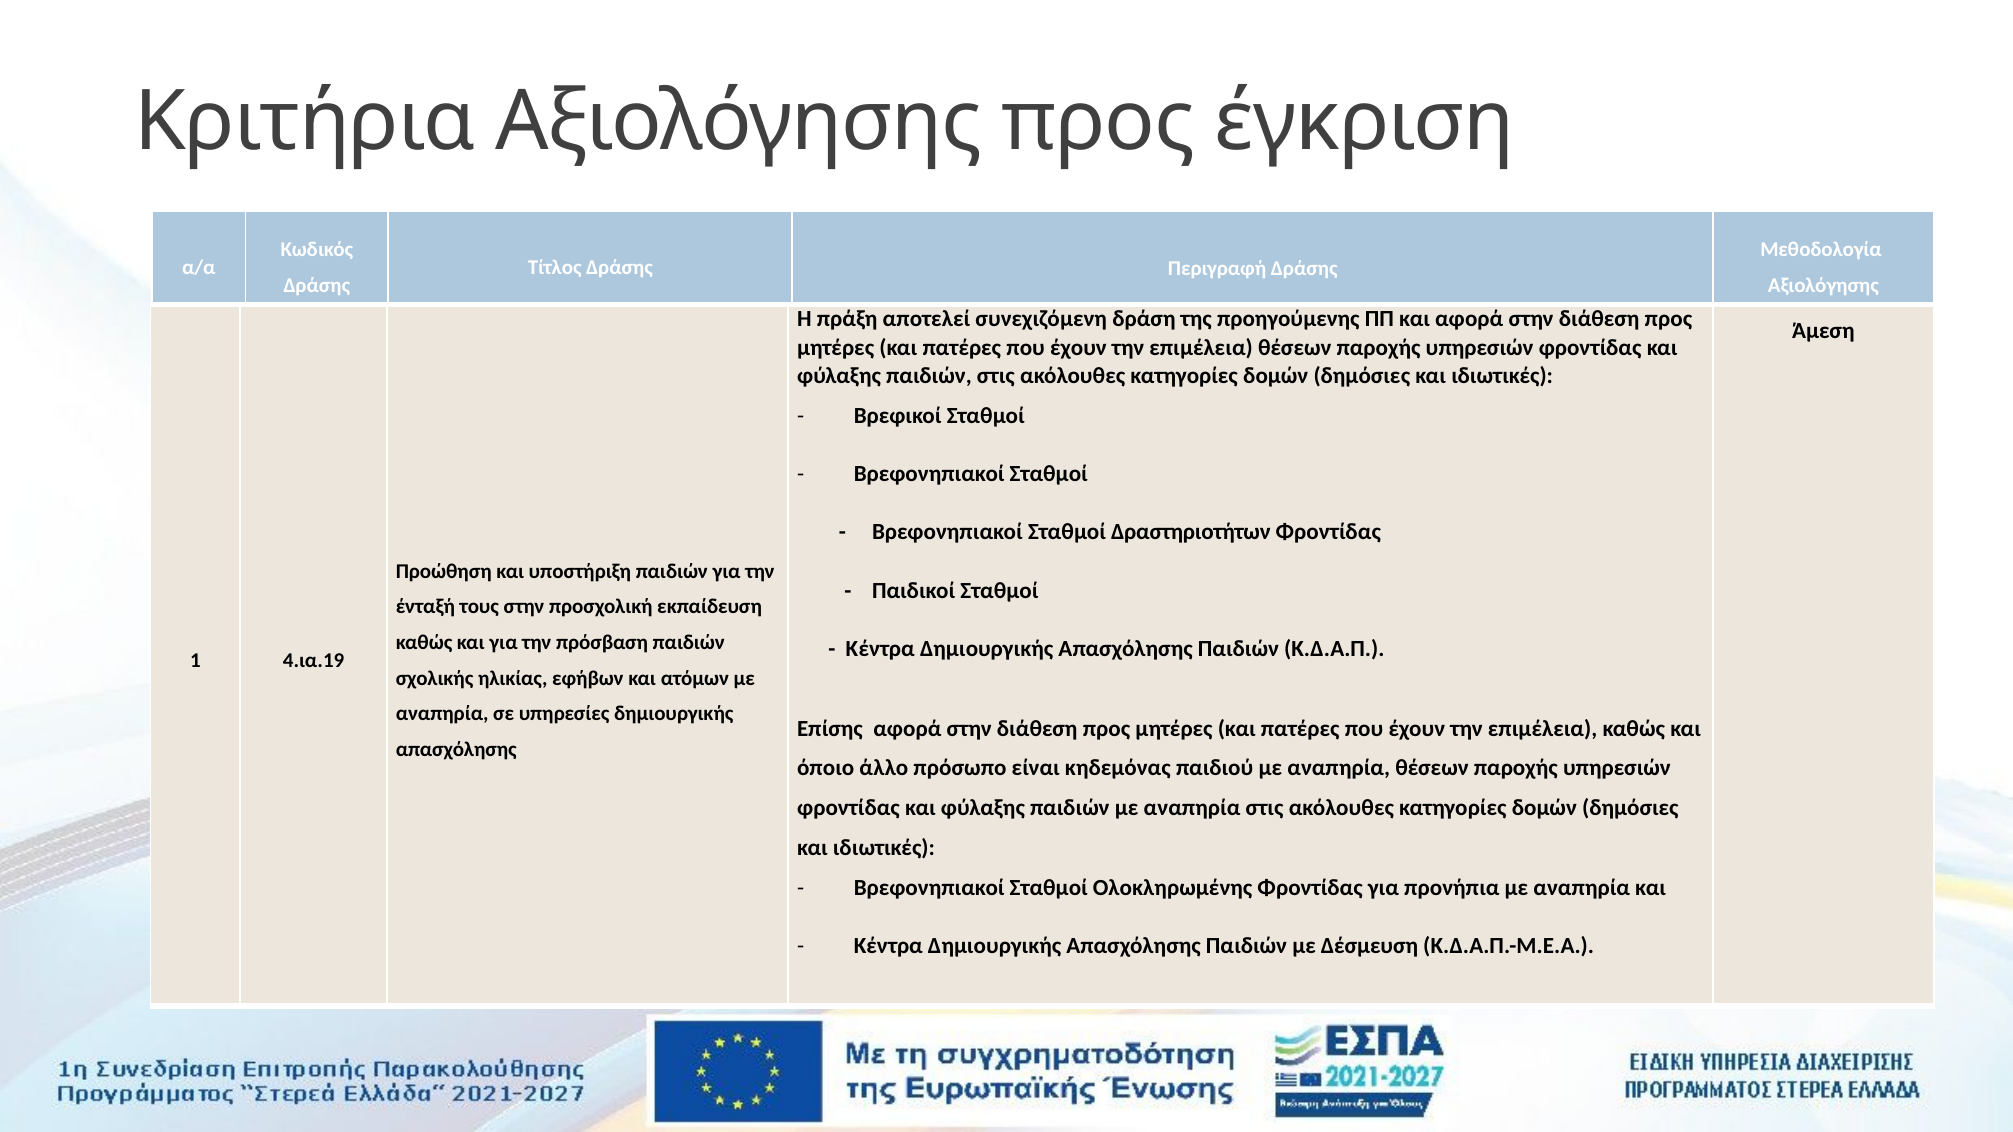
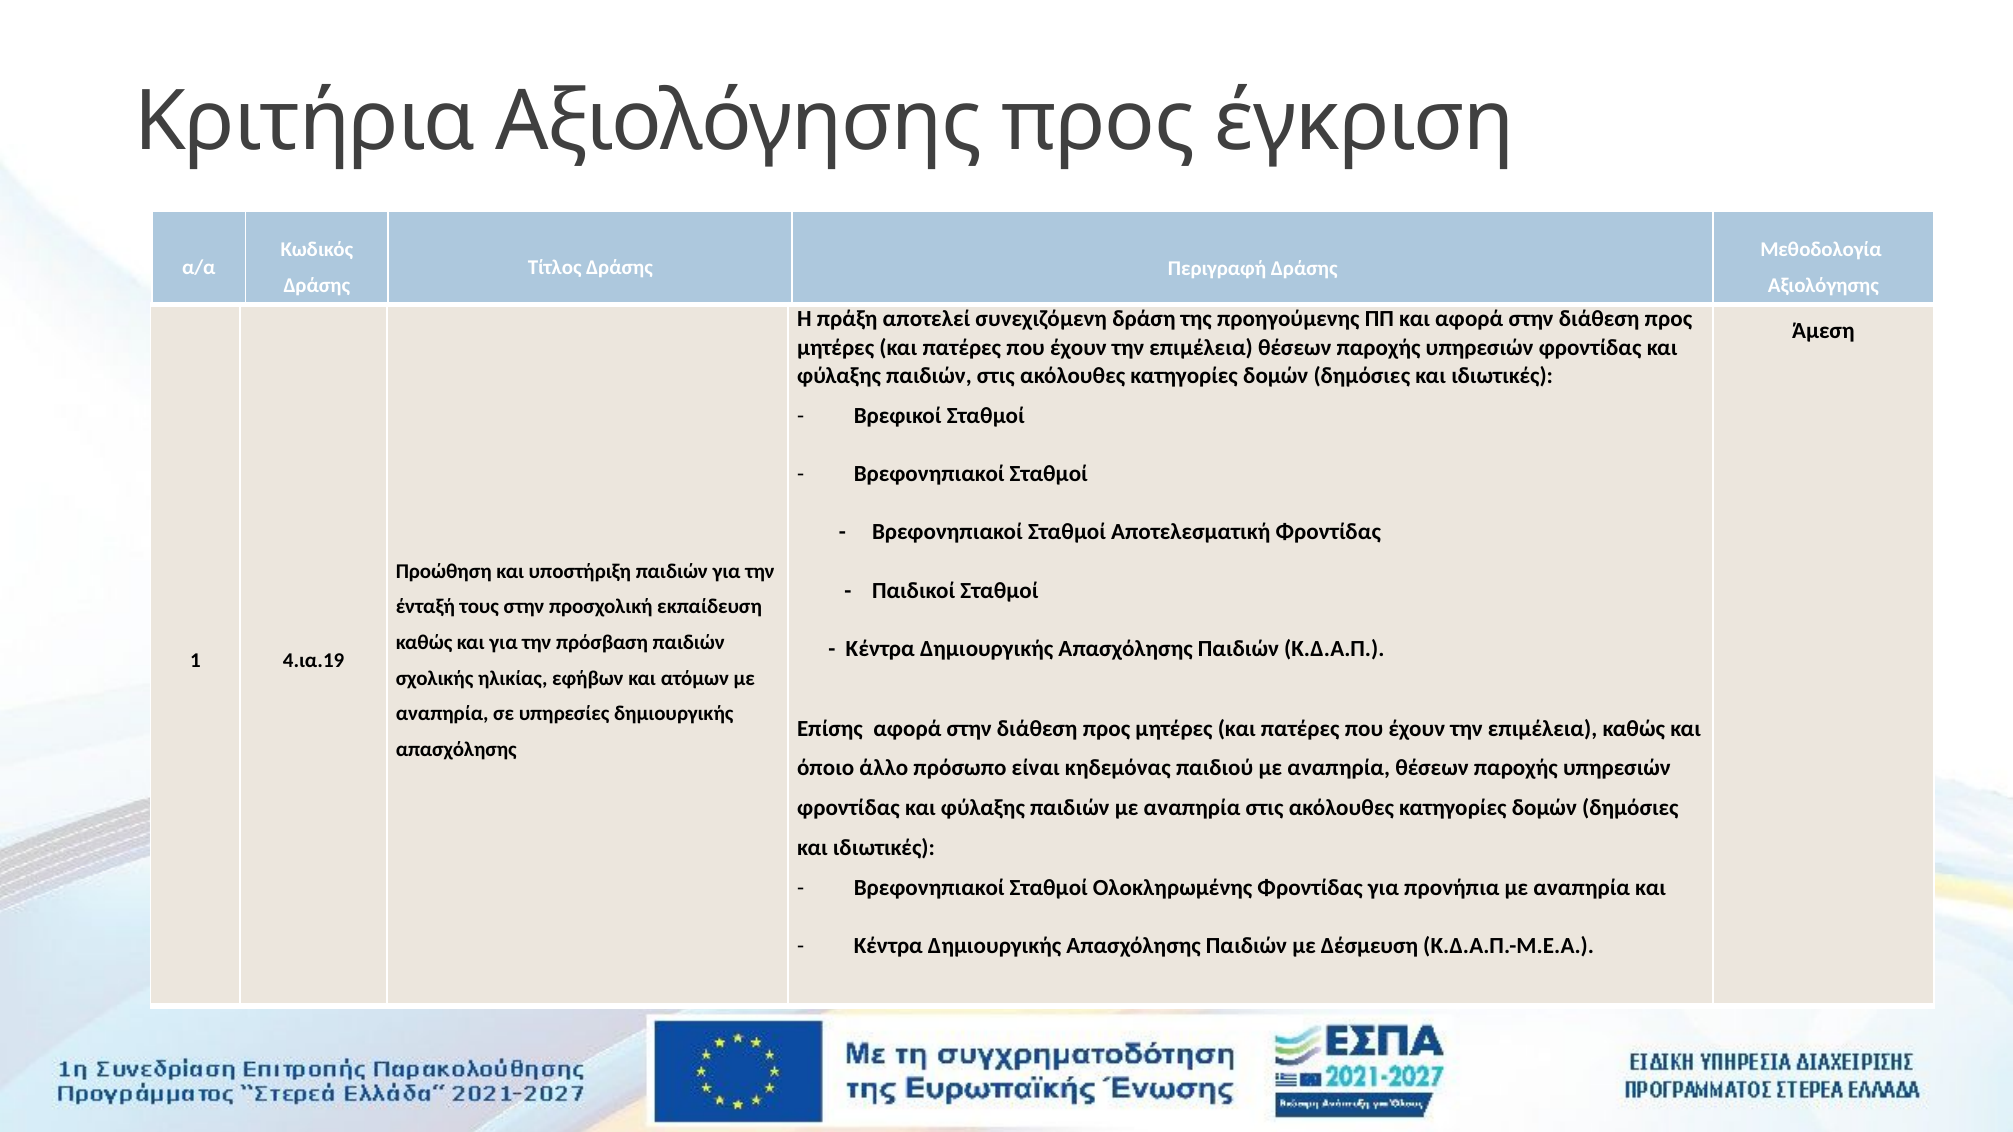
Δραστηριοτήτων: Δραστηριοτήτων -> Αποτελεσματική
